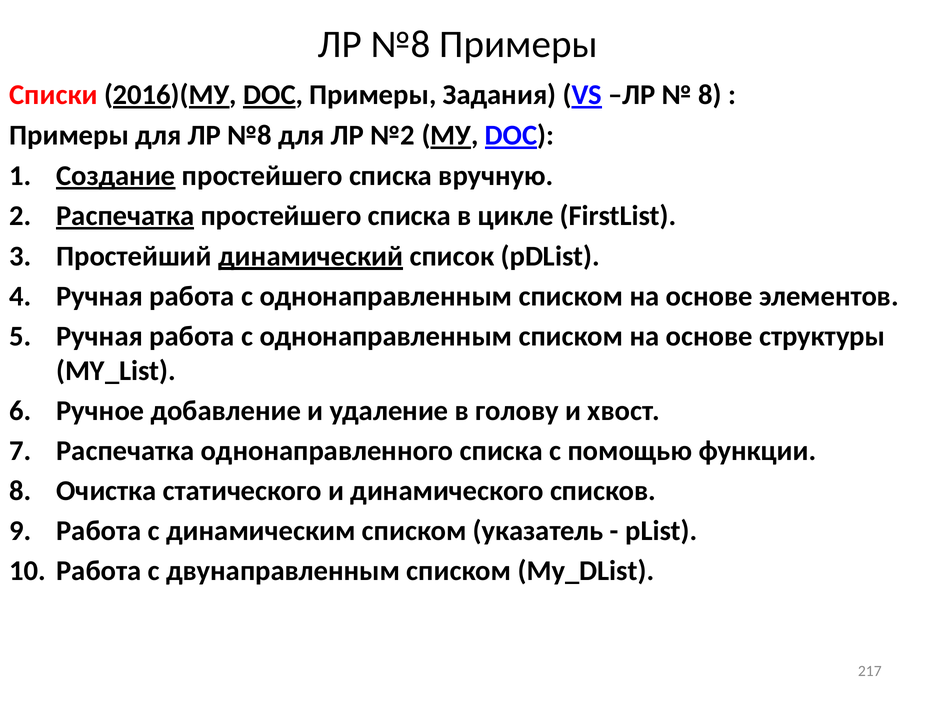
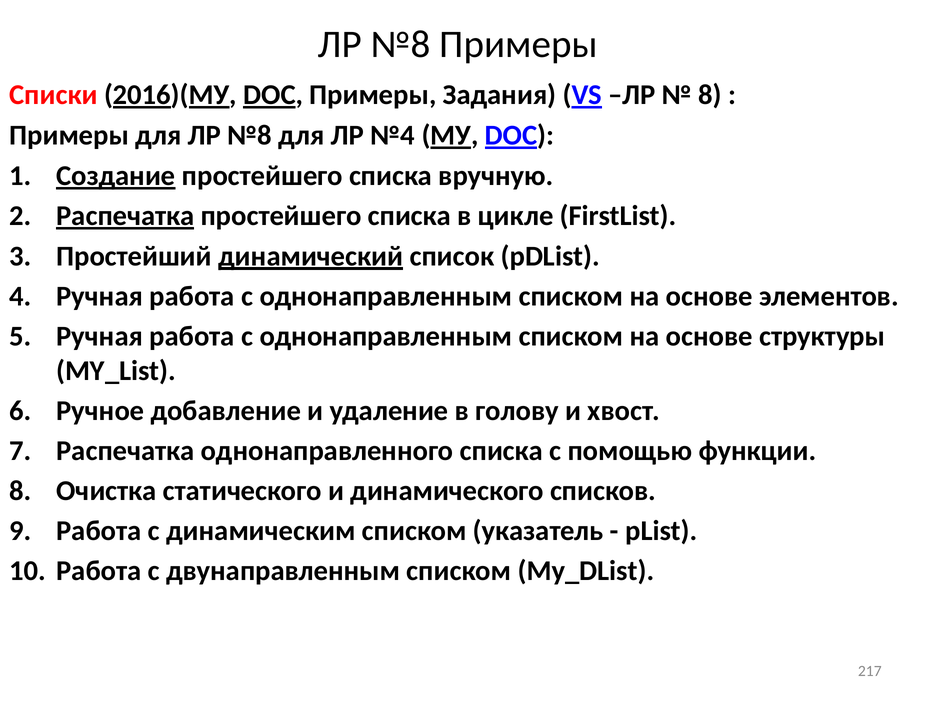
№2: №2 -> №4
